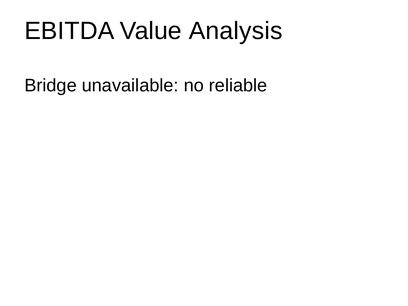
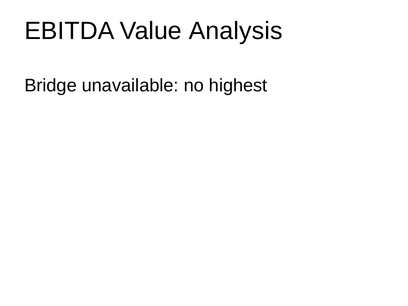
reliable: reliable -> highest
